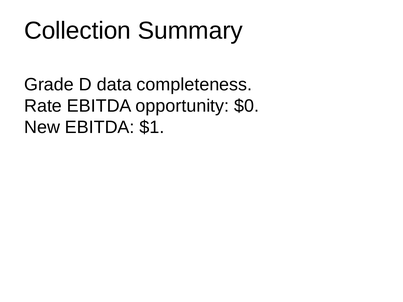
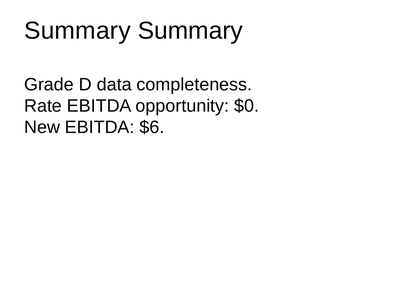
Collection at (78, 31): Collection -> Summary
$1: $1 -> $6
